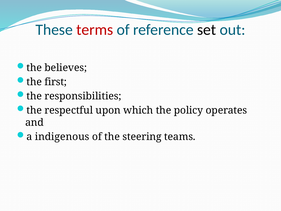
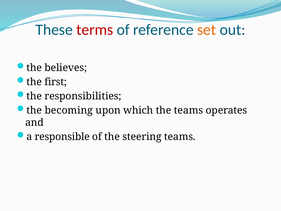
set colour: black -> orange
respectful: respectful -> becoming
the policy: policy -> teams
indigenous: indigenous -> responsible
